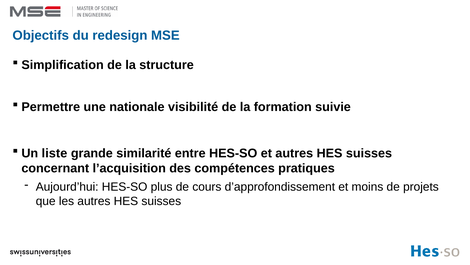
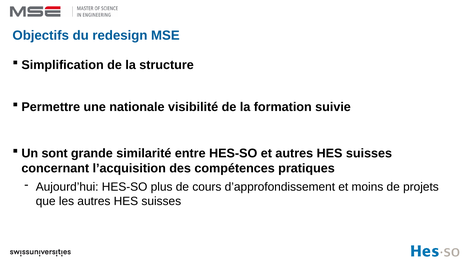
liste: liste -> sont
